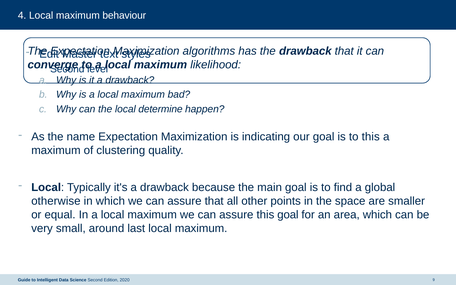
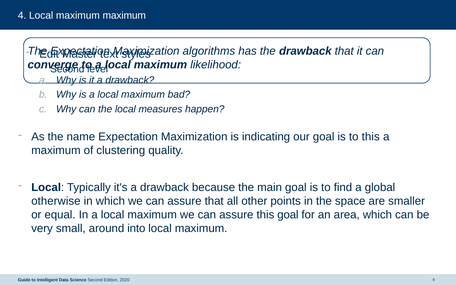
maximum behaviour: behaviour -> maximum
determine: determine -> measures
last: last -> into
